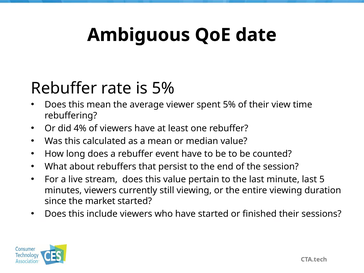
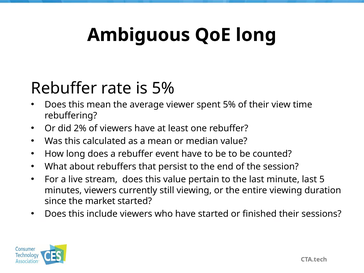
QoE date: date -> long
4%: 4% -> 2%
